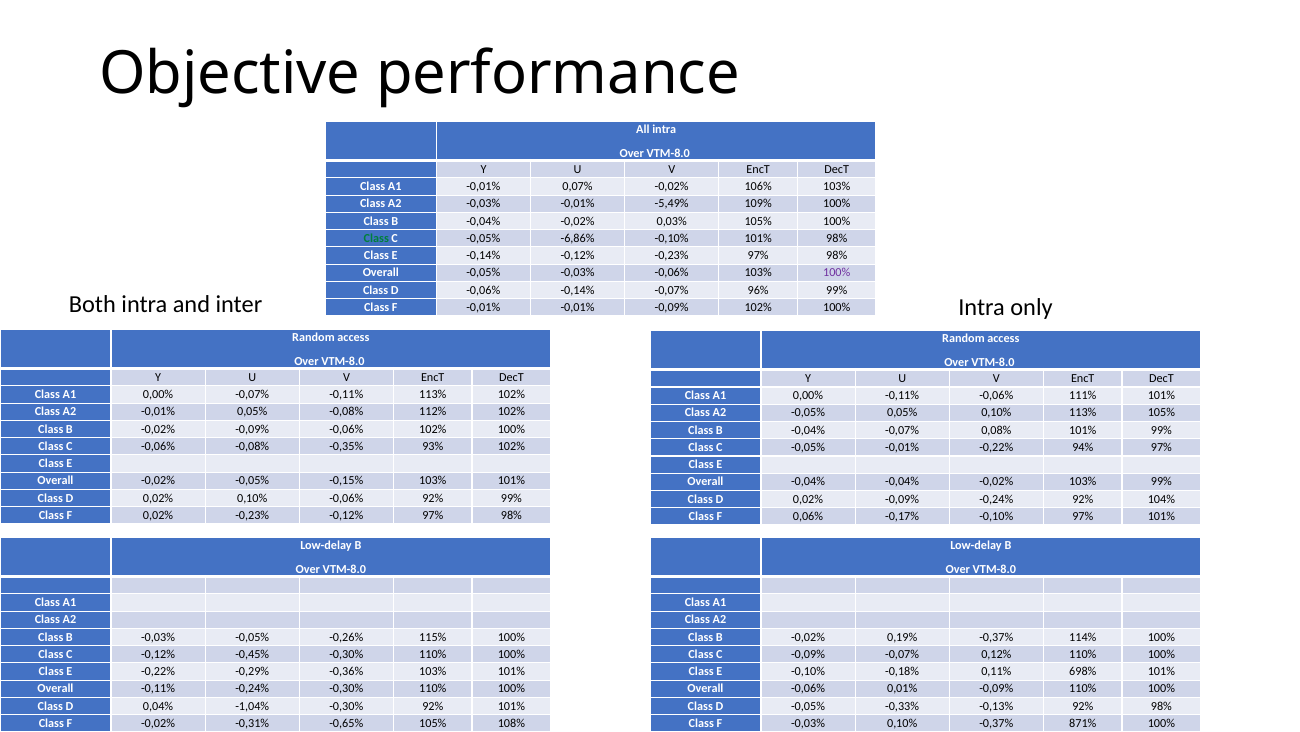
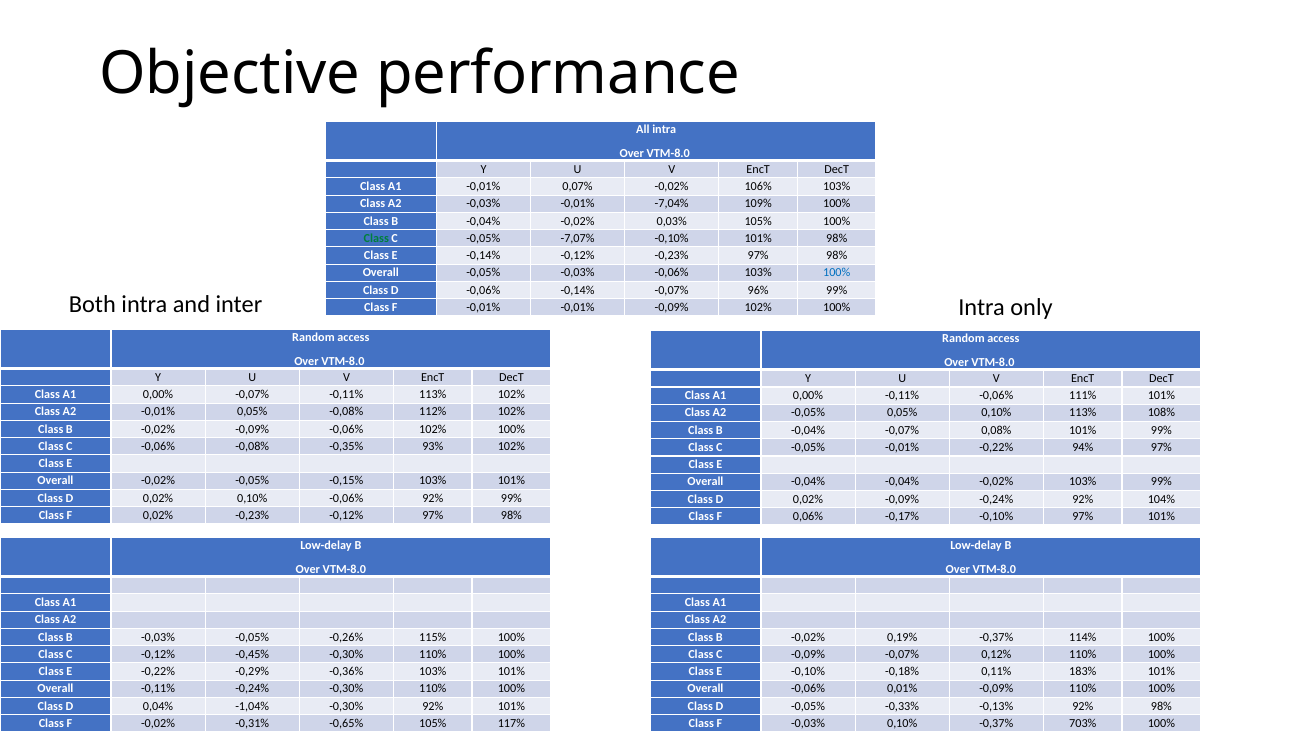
-5,49%: -5,49% -> -7,04%
-6,86%: -6,86% -> -7,07%
100% at (837, 273) colour: purple -> blue
113% 105%: 105% -> 108%
698%: 698% -> 183%
108%: 108% -> 117%
871%: 871% -> 703%
